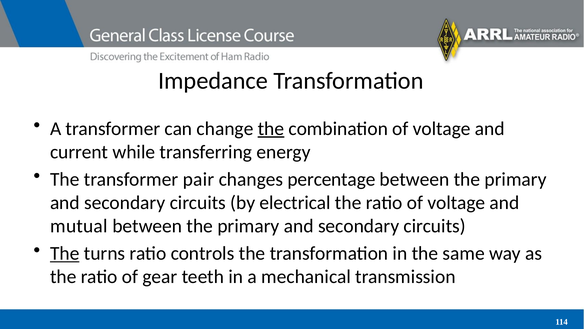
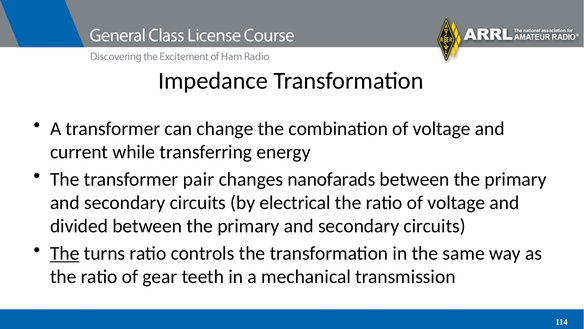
the at (271, 128) underline: present -> none
percentage: percentage -> nanofarads
mutual: mutual -> divided
